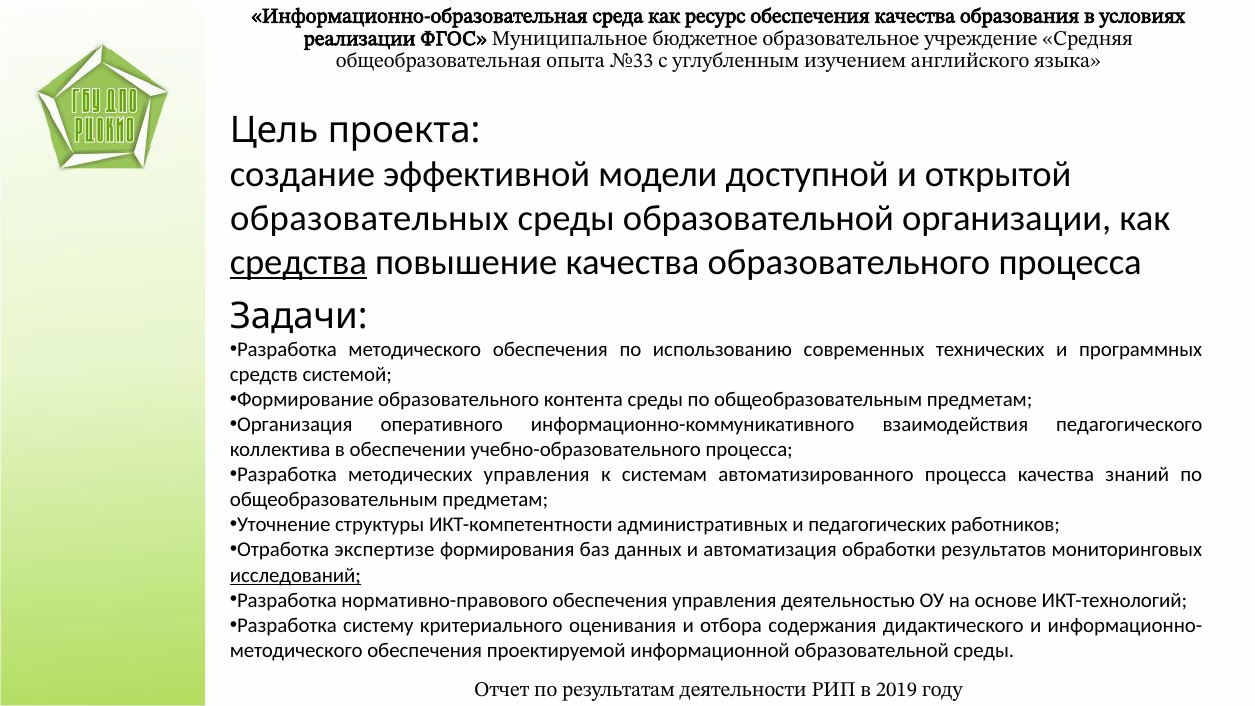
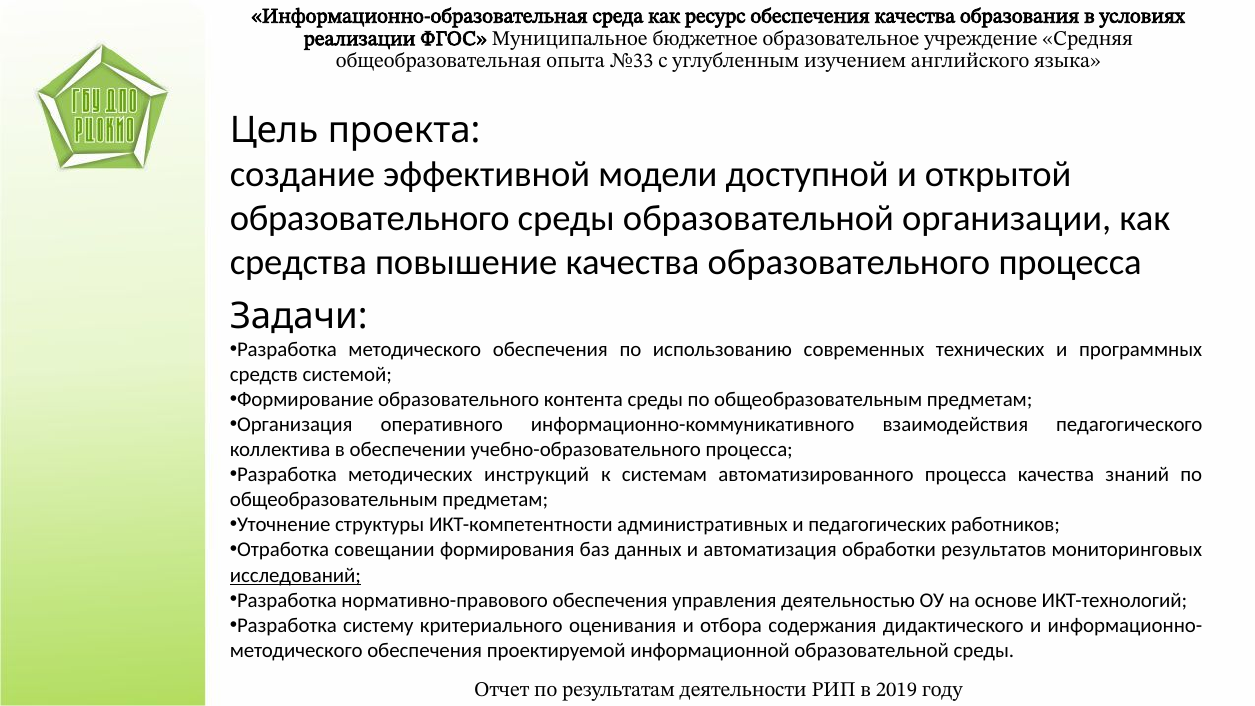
образовательных at (369, 219): образовательных -> образовательного
средства underline: present -> none
методических управления: управления -> инструкций
экспертизе: экспертизе -> совещании
